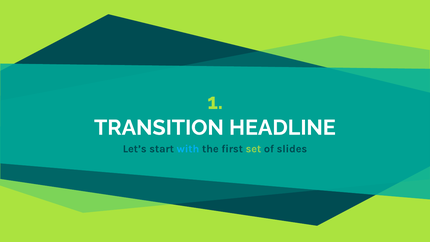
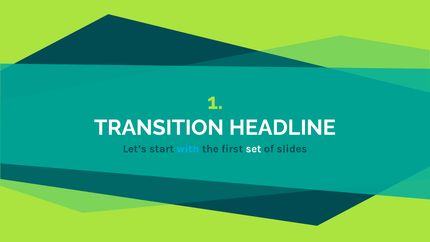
set colour: light green -> white
